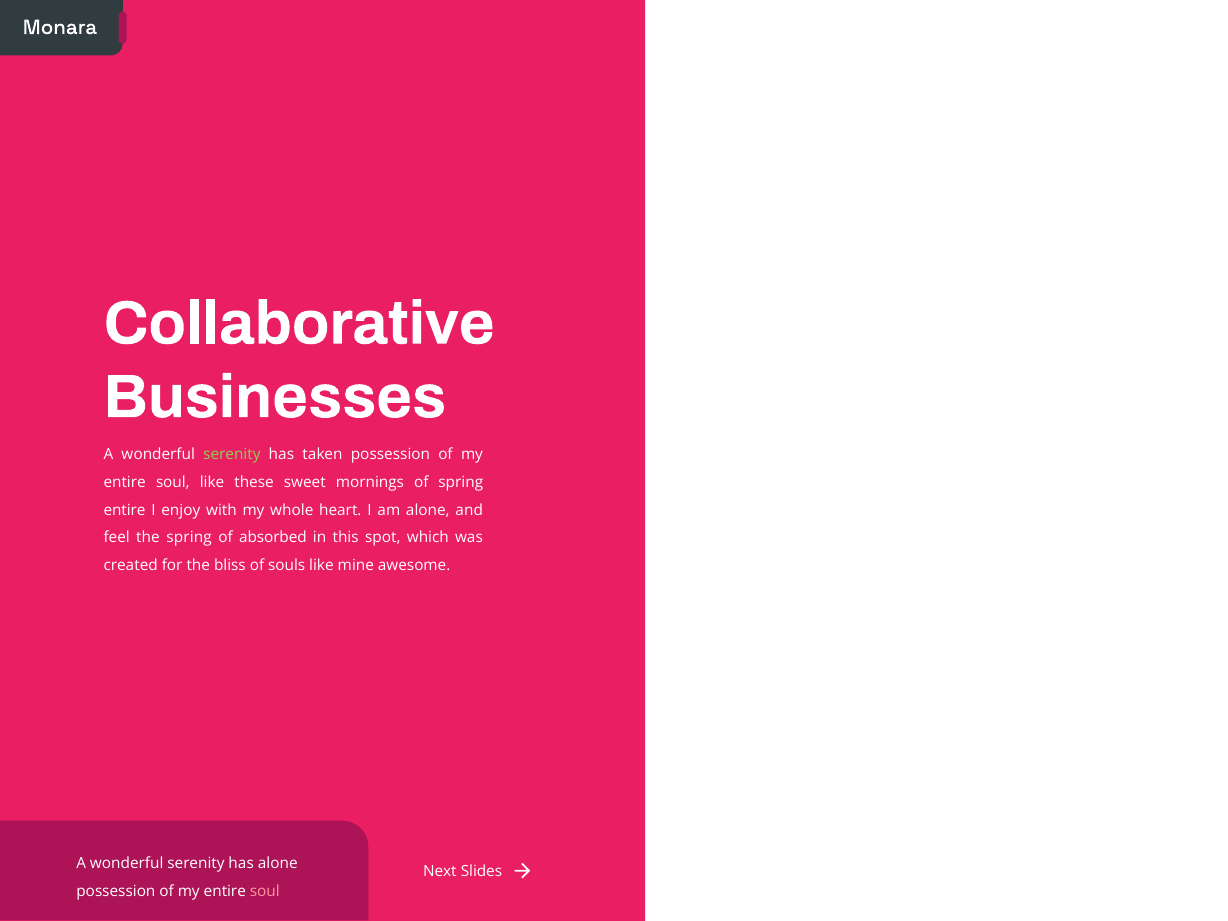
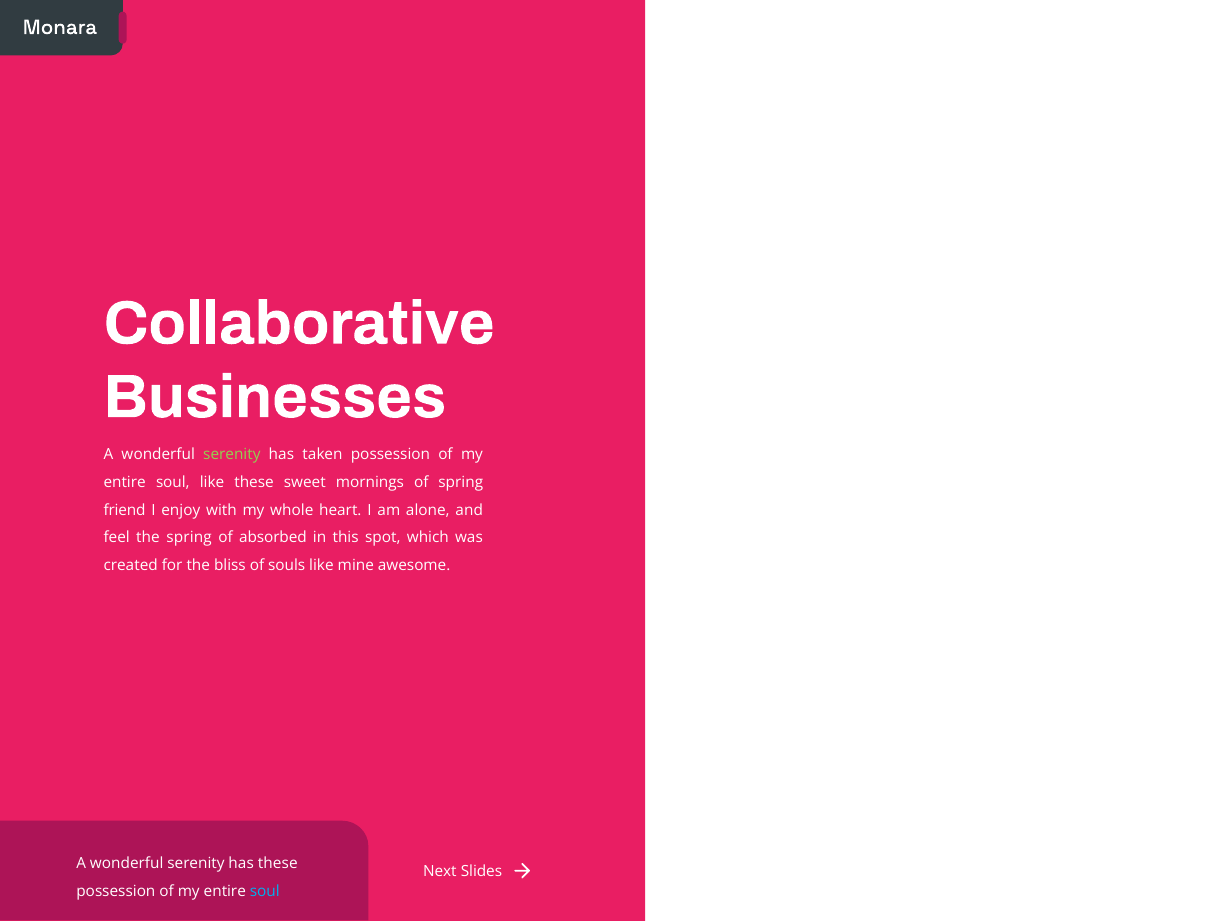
entire at (125, 510): entire -> friend
has alone: alone -> these
soul at (265, 891) colour: pink -> light blue
